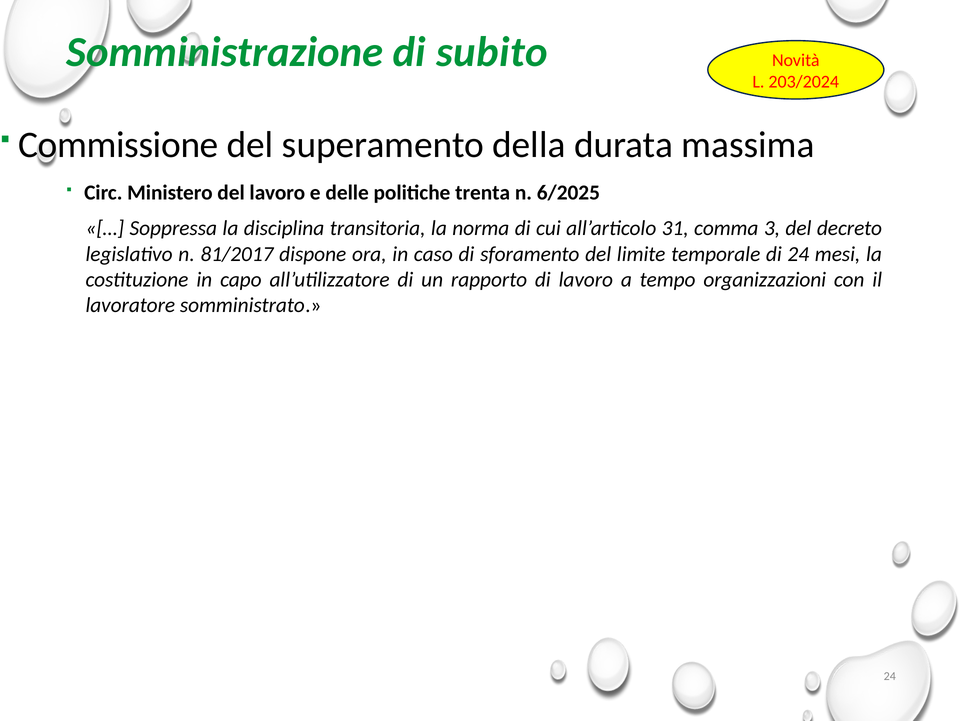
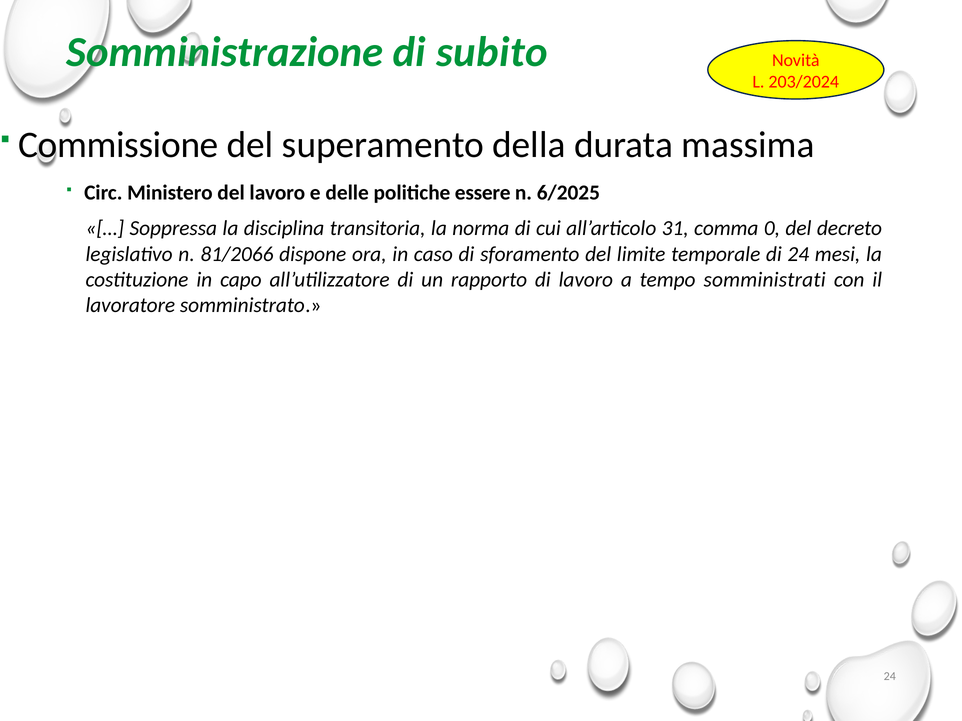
trenta: trenta -> essere
3: 3 -> 0
81/2017: 81/2017 -> 81/2066
organizzazioni: organizzazioni -> somministrati
